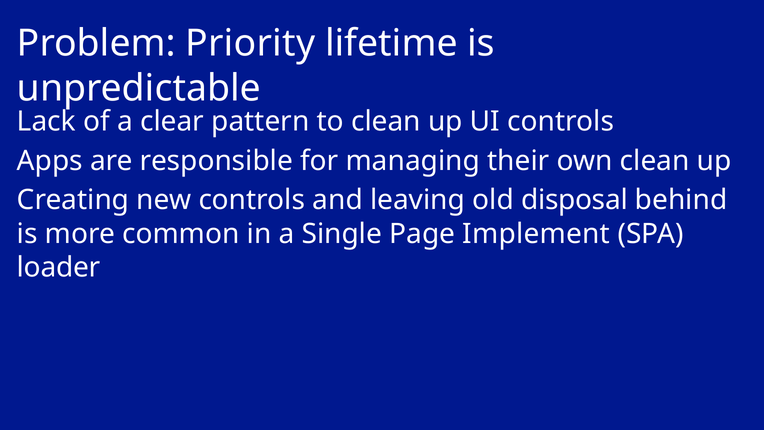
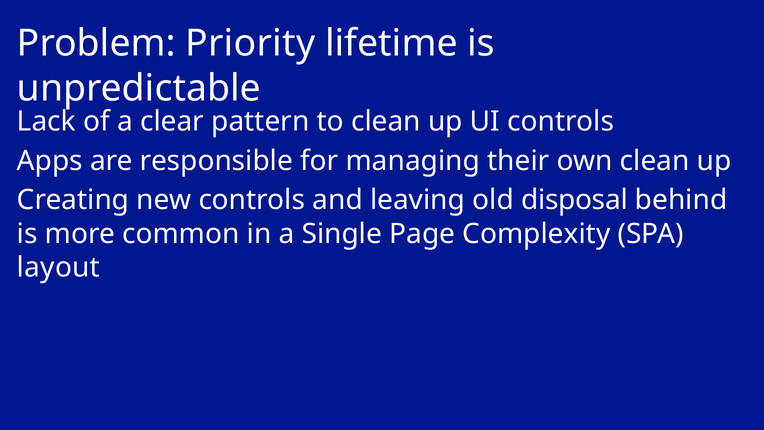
Implement: Implement -> Complexity
loader: loader -> layout
